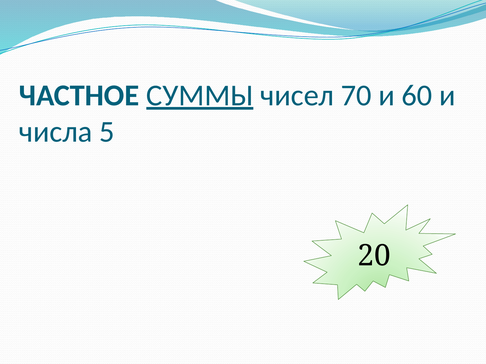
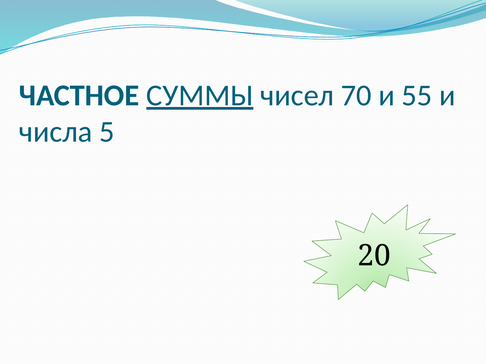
60: 60 -> 55
